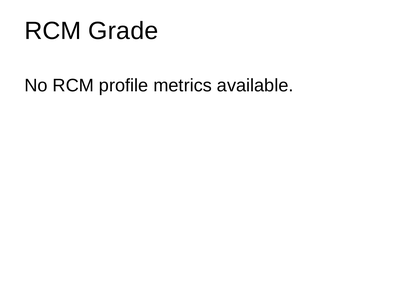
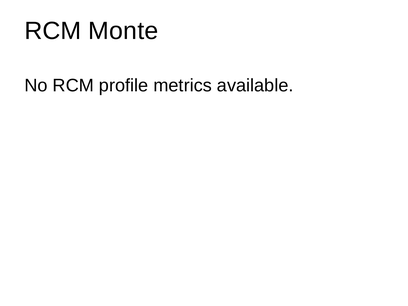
Grade: Grade -> Monte
